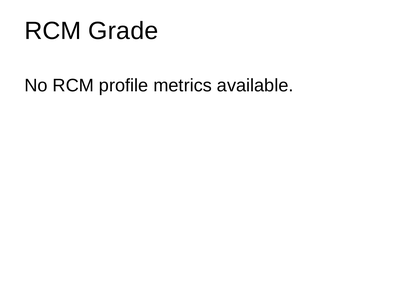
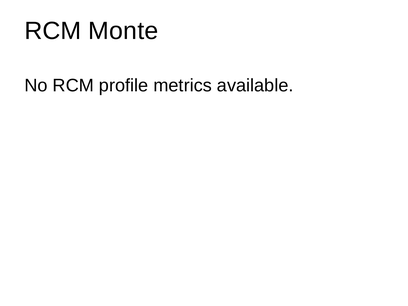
Grade: Grade -> Monte
